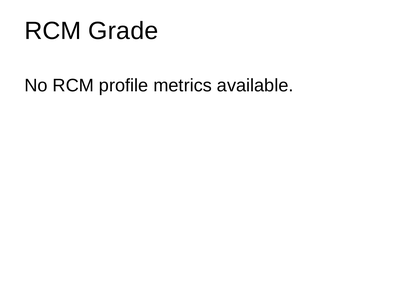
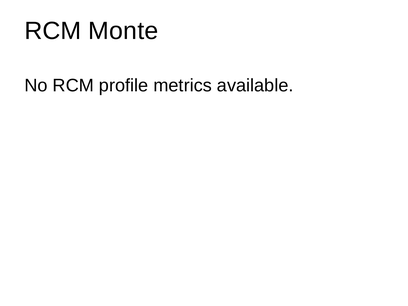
Grade: Grade -> Monte
